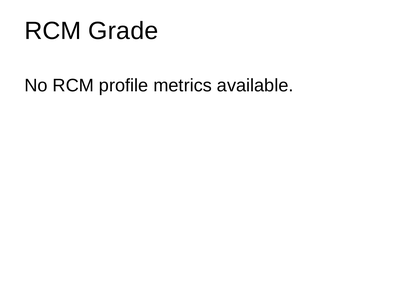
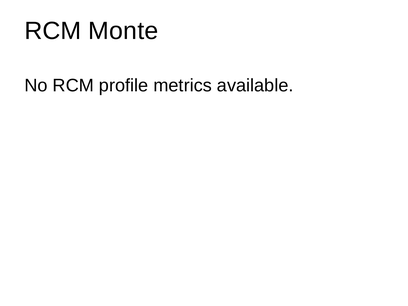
Grade: Grade -> Monte
